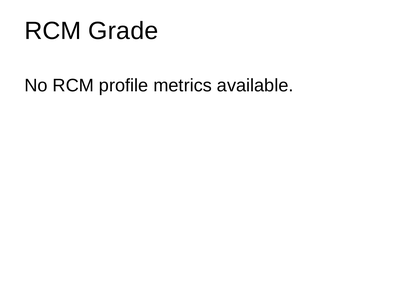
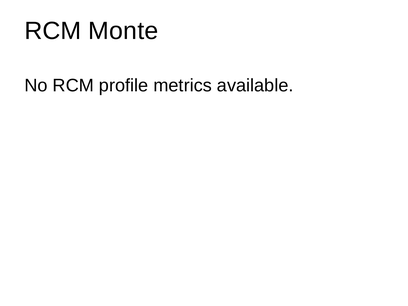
Grade: Grade -> Monte
